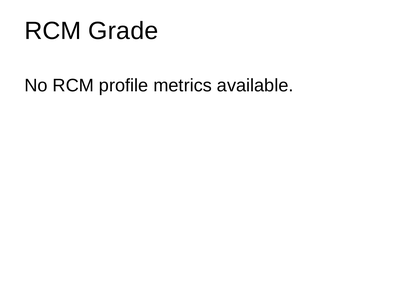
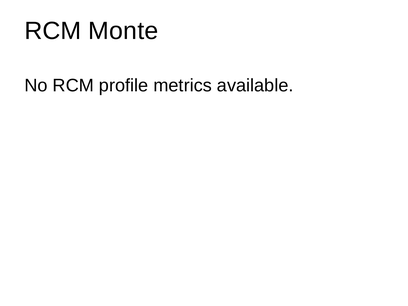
Grade: Grade -> Monte
